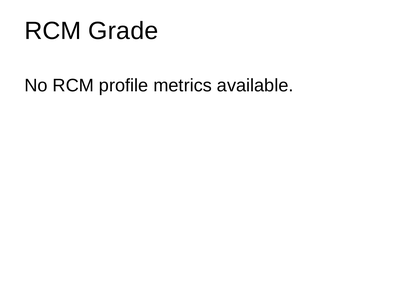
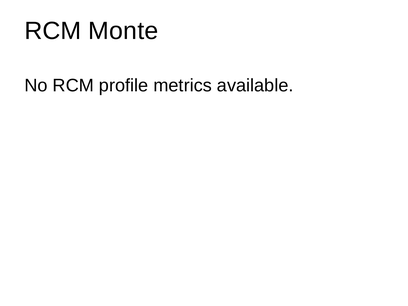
Grade: Grade -> Monte
